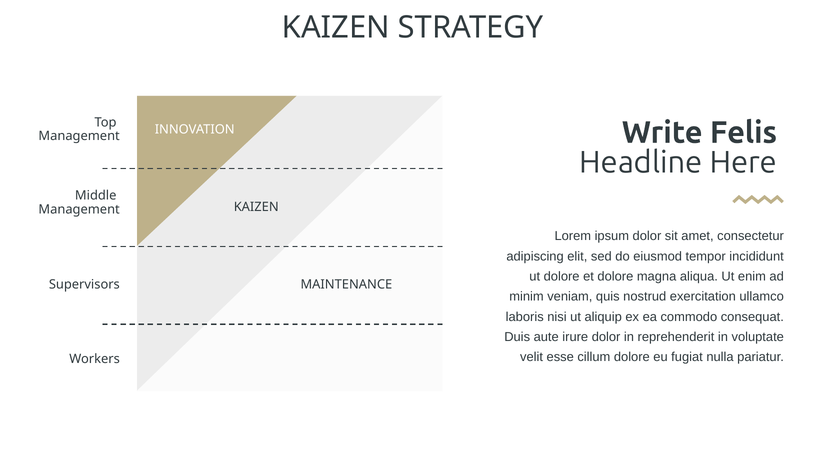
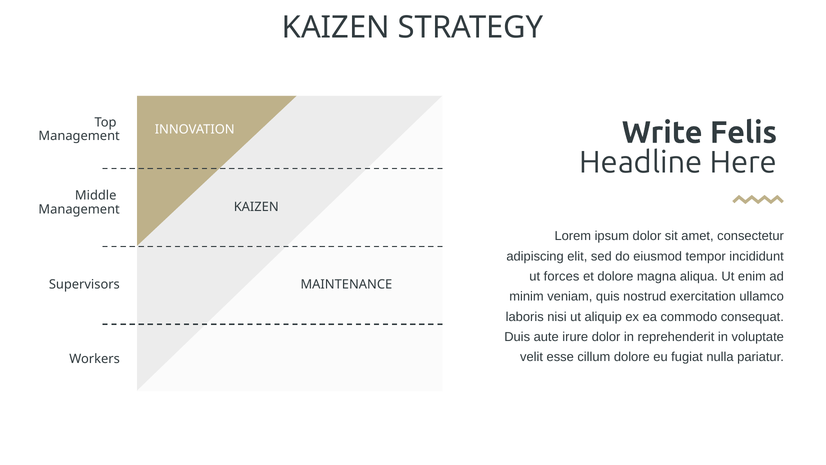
ut dolore: dolore -> forces
